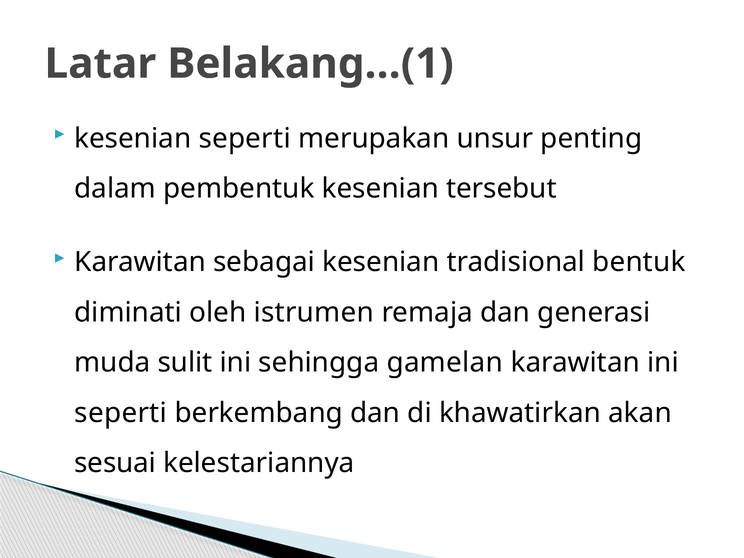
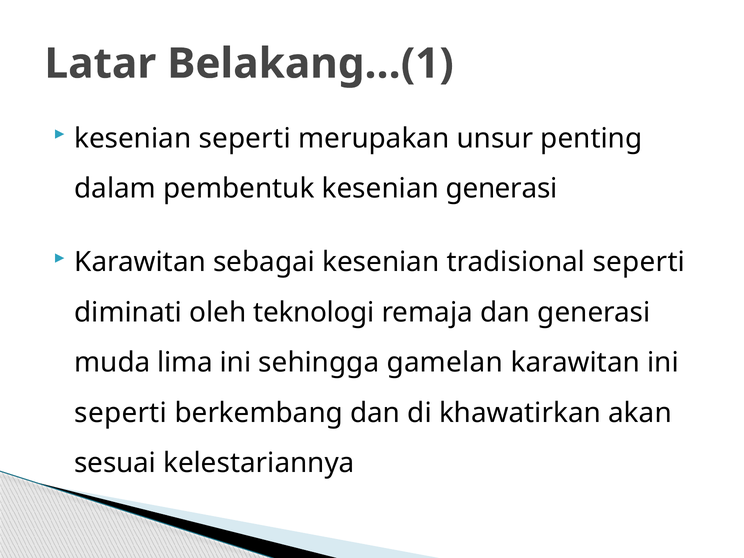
kesenian tersebut: tersebut -> generasi
tradisional bentuk: bentuk -> seperti
istrumen: istrumen -> teknologi
sulit: sulit -> lima
